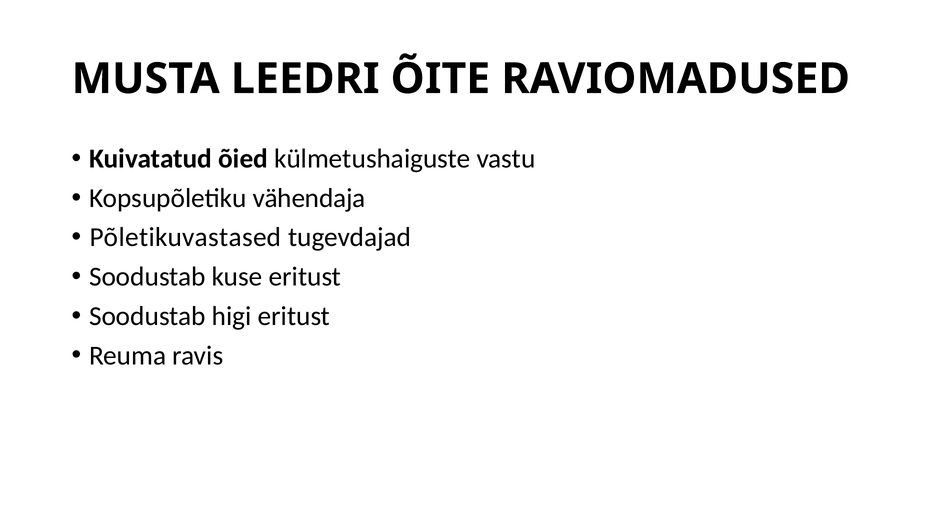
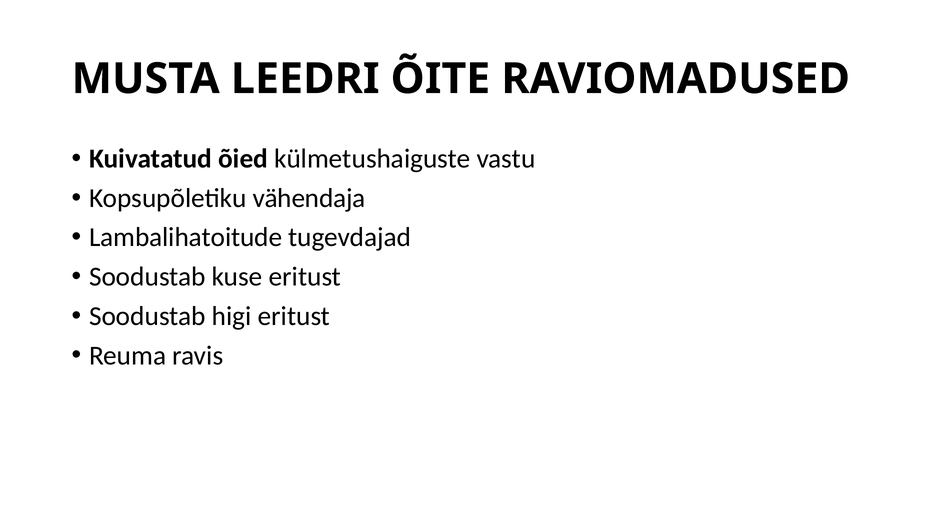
Põletikuvastased: Põletikuvastased -> Lambalihatoitude
